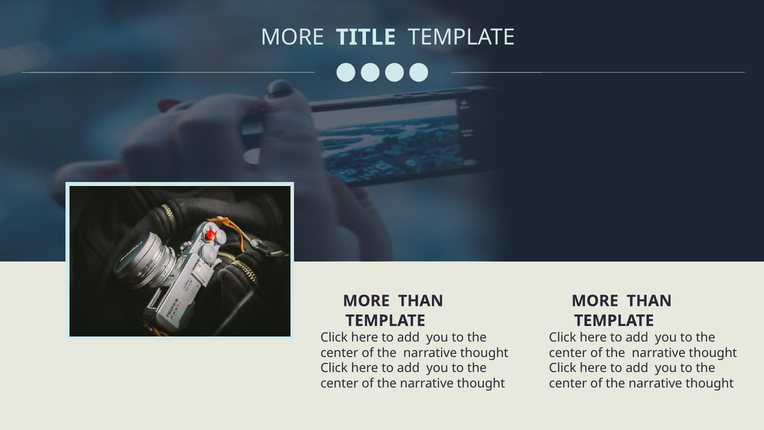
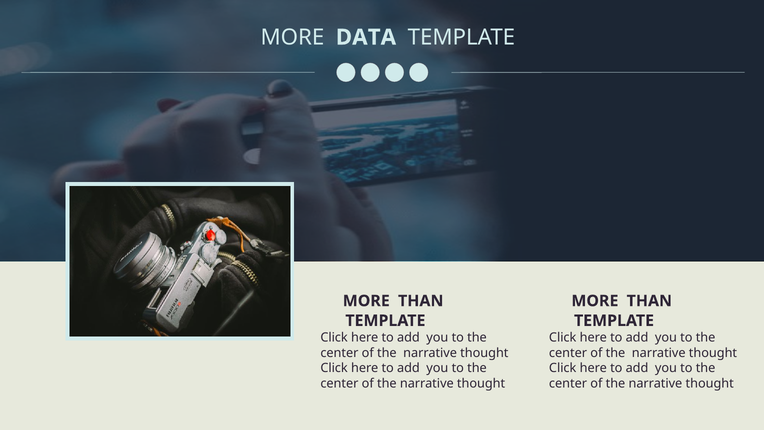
TITLE: TITLE -> DATA
